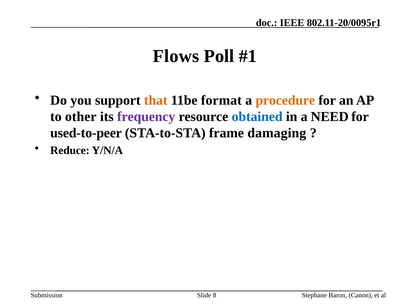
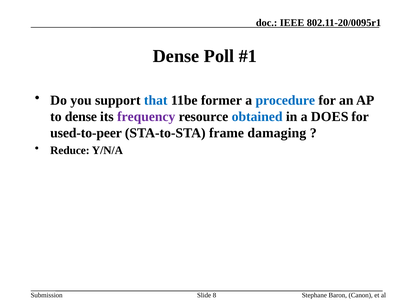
Flows at (176, 56): Flows -> Dense
that colour: orange -> blue
format: format -> former
procedure colour: orange -> blue
to other: other -> dense
NEED: NEED -> DOES
